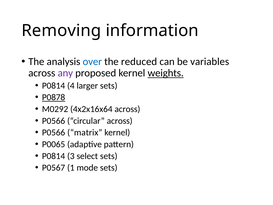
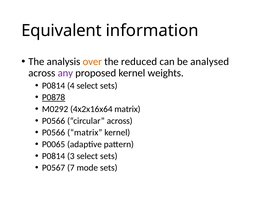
Removing: Removing -> Equivalent
over colour: blue -> orange
variables: variables -> analysed
weights underline: present -> none
4 larger: larger -> select
4x2x16x64 across: across -> matrix
1: 1 -> 7
